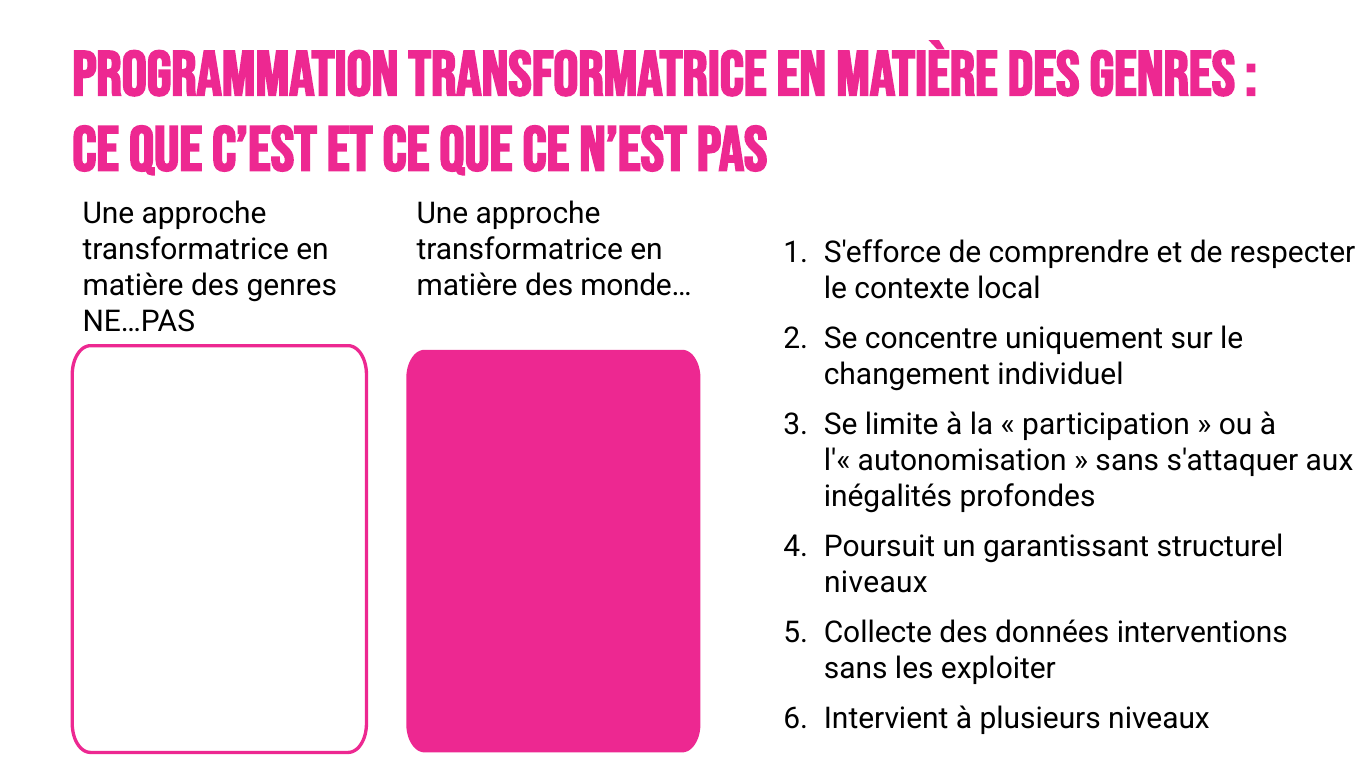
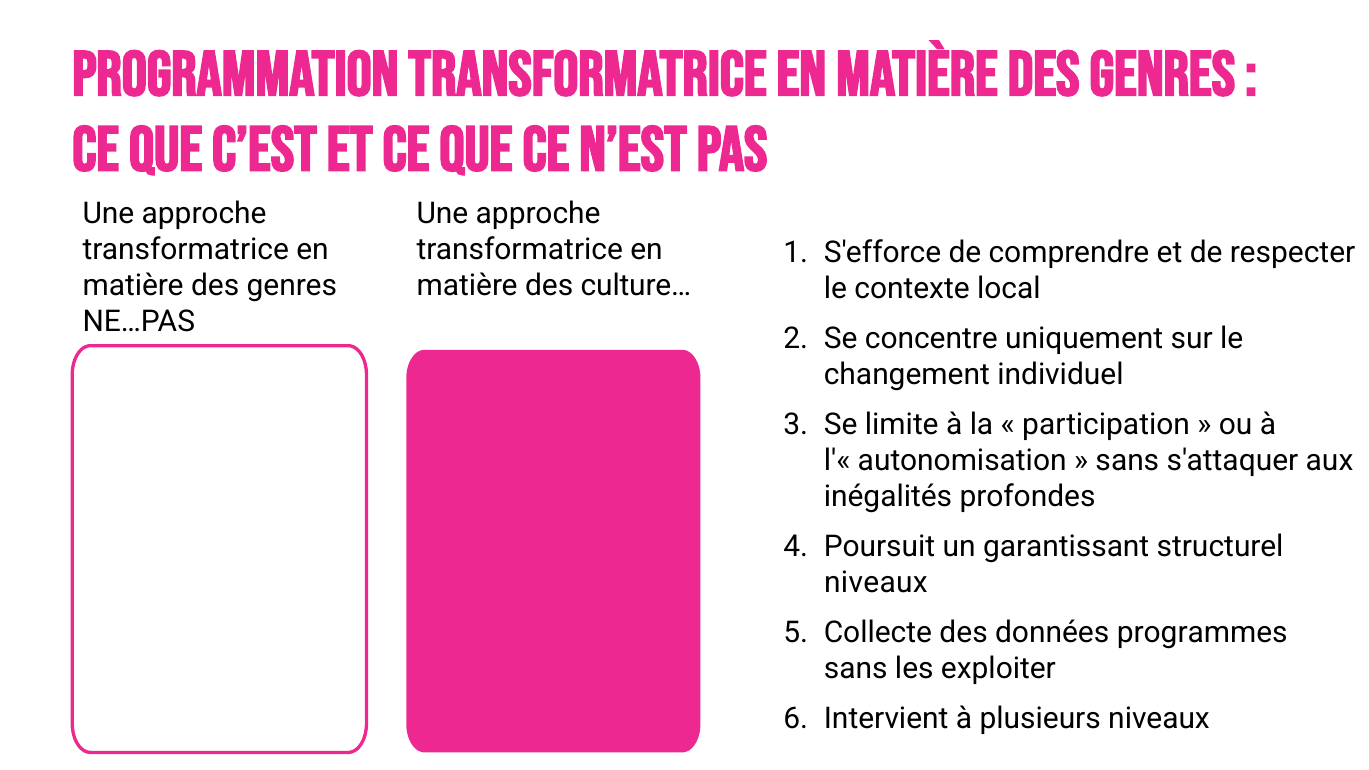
monde…: monde… -> culture…
interventions: interventions -> programmes
